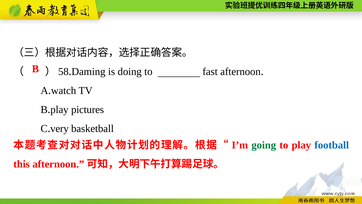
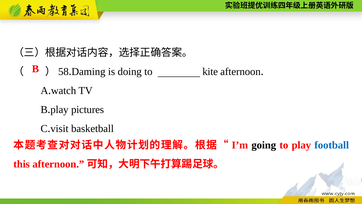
fast: fast -> kite
very: very -> visit
going colour: green -> black
